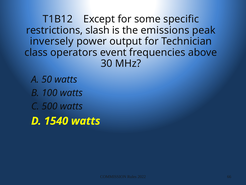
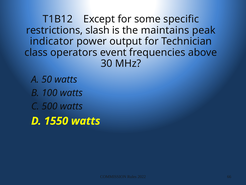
emissions: emissions -> maintains
inversely: inversely -> indicator
1540: 1540 -> 1550
